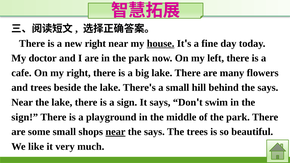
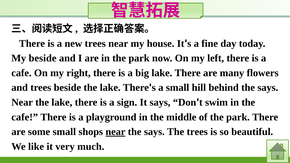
new right: right -> trees
house underline: present -> none
My doctor: doctor -> beside
sign at (25, 117): sign -> cafe
